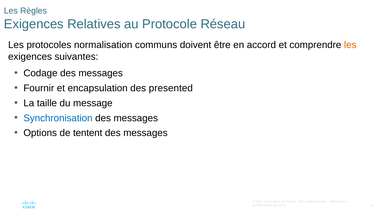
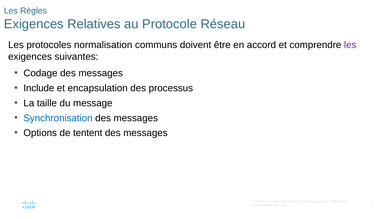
les at (350, 45) colour: orange -> purple
Fournir: Fournir -> Include
presented: presented -> processus
